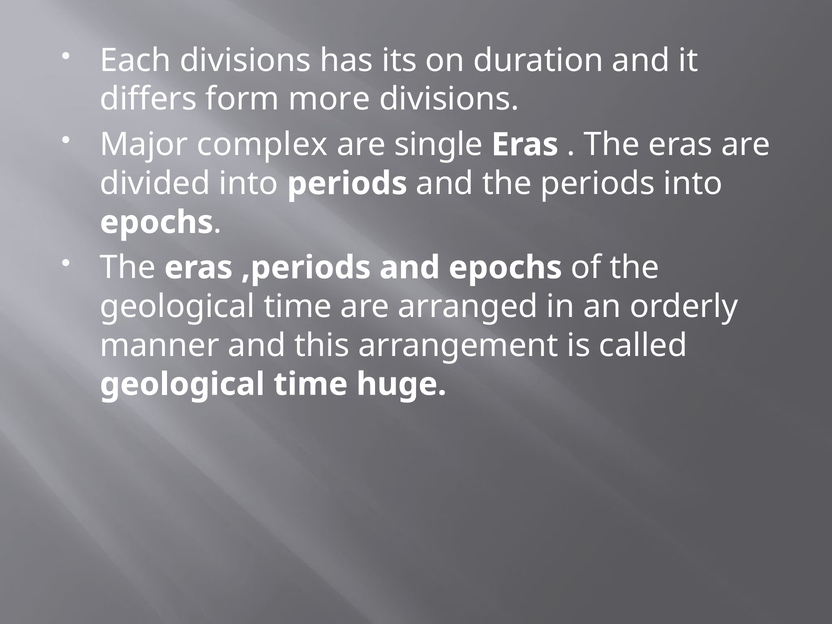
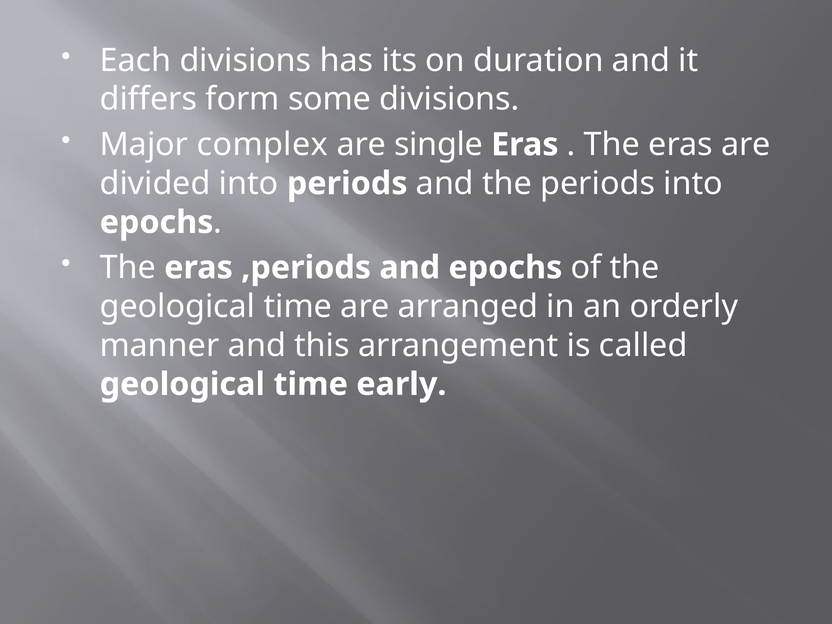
more: more -> some
huge: huge -> early
